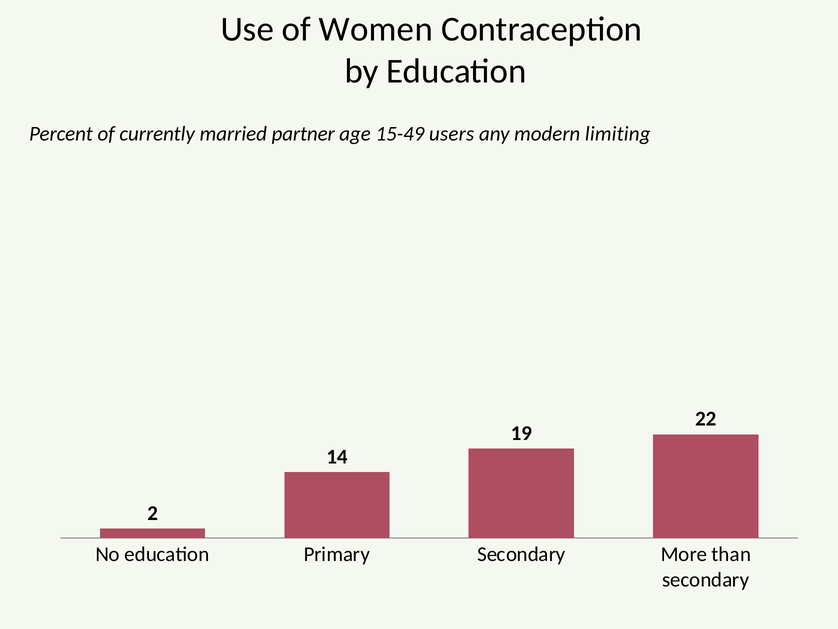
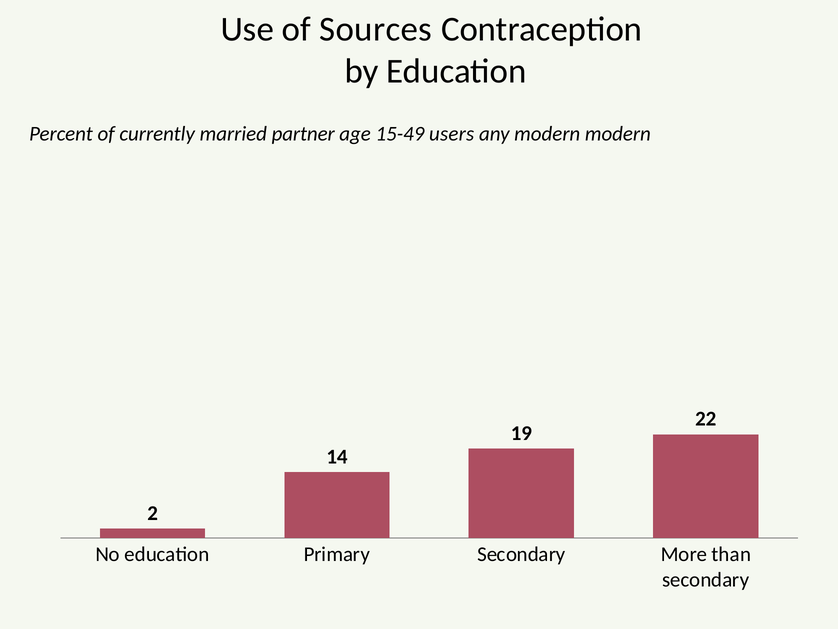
Women: Women -> Sources
modern limiting: limiting -> modern
